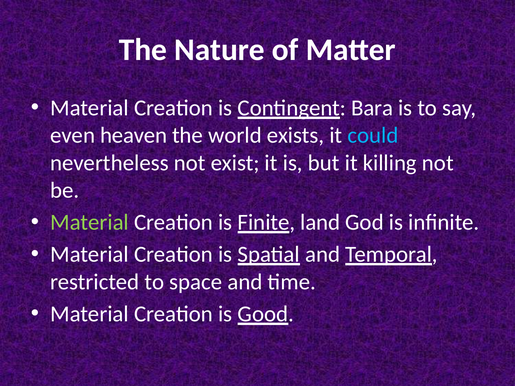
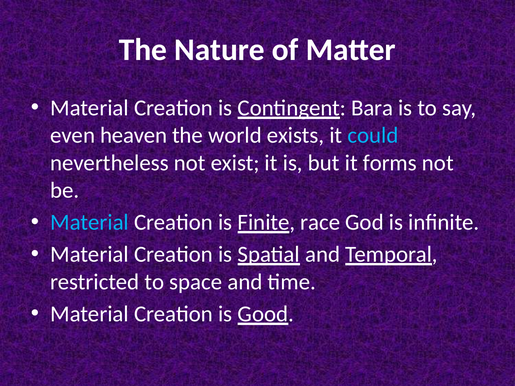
killing: killing -> forms
Material at (90, 223) colour: light green -> light blue
land: land -> race
